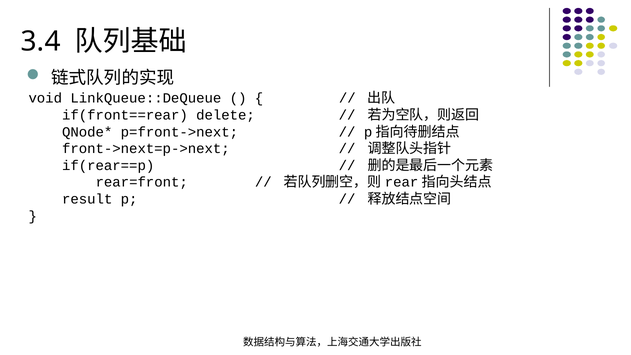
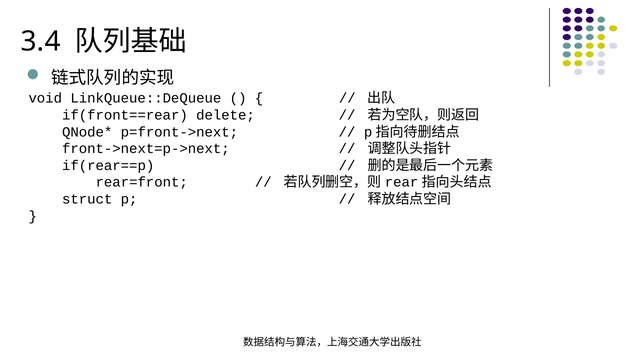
result: result -> struct
